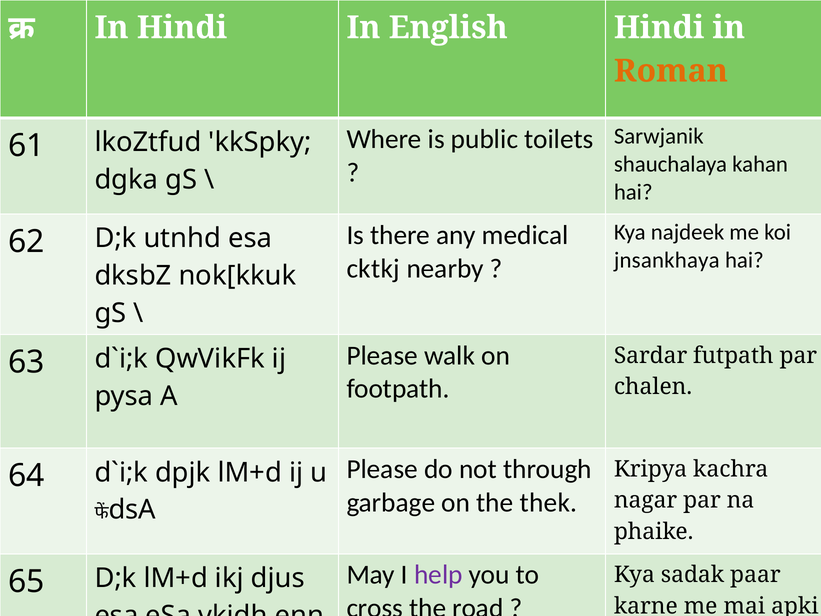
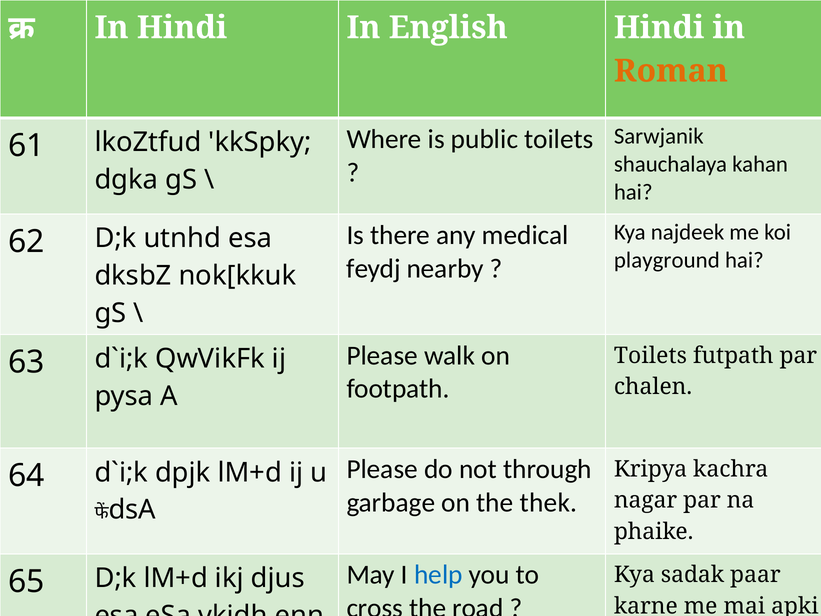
jnsankhaya: jnsankhaya -> playground
cktkj: cktkj -> feydj
Sardar at (651, 355): Sardar -> Toilets
help colour: purple -> blue
